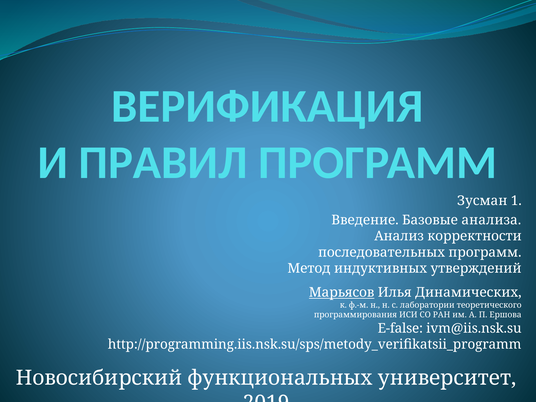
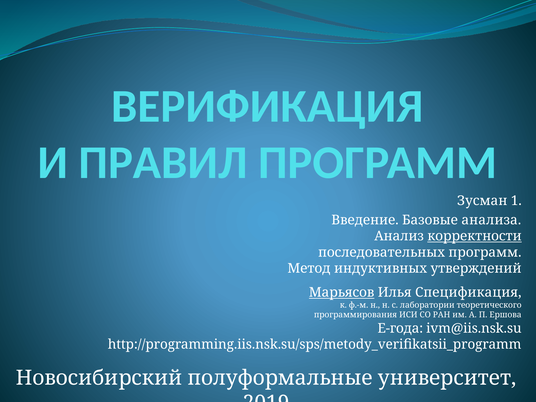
корректности underline: none -> present
Динамических: Динамических -> Спецификация
E-false: E-false -> E-года
функциональных: функциональных -> полуформальные
